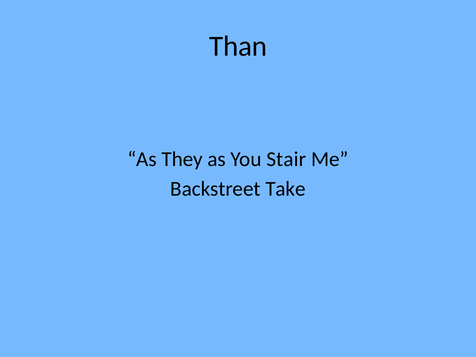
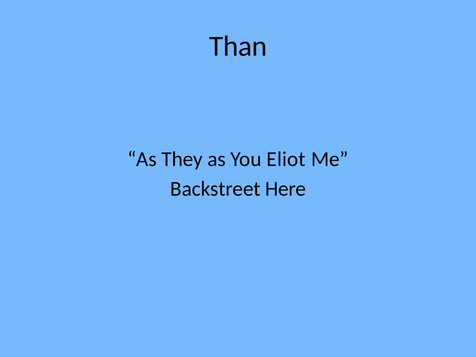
Stair: Stair -> Eliot
Take: Take -> Here
